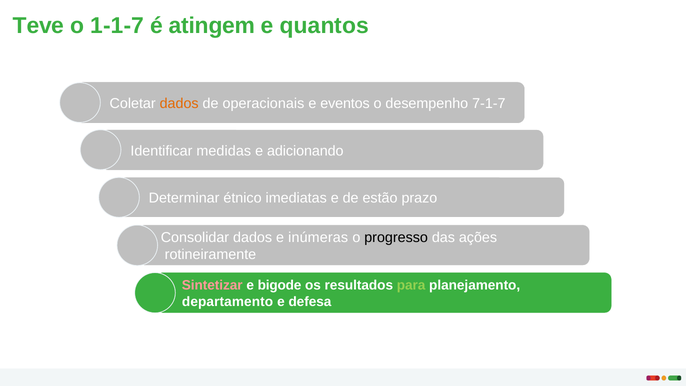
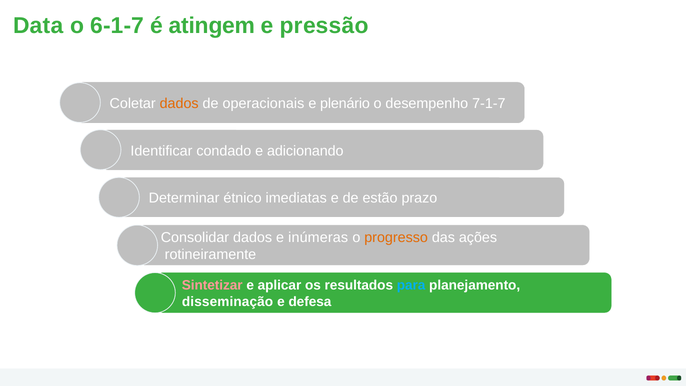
Teve: Teve -> Data
1-1-7: 1-1-7 -> 6-1-7
quantos: quantos -> pressão
eventos: eventos -> plenário
medidas: medidas -> condado
progresso colour: black -> orange
bigode: bigode -> aplicar
para colour: light green -> light blue
departamento: departamento -> disseminação
